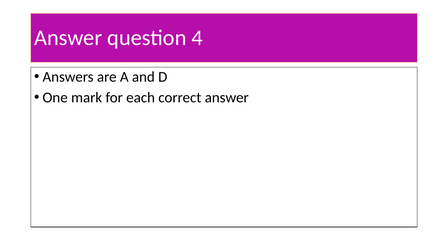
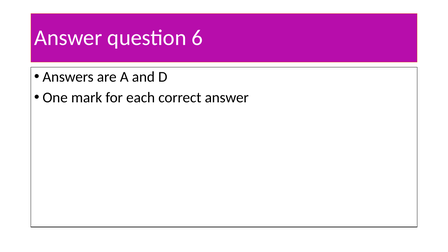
4: 4 -> 6
